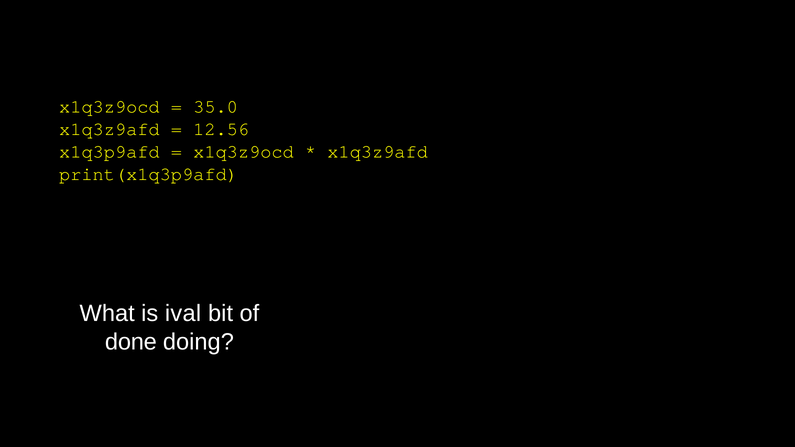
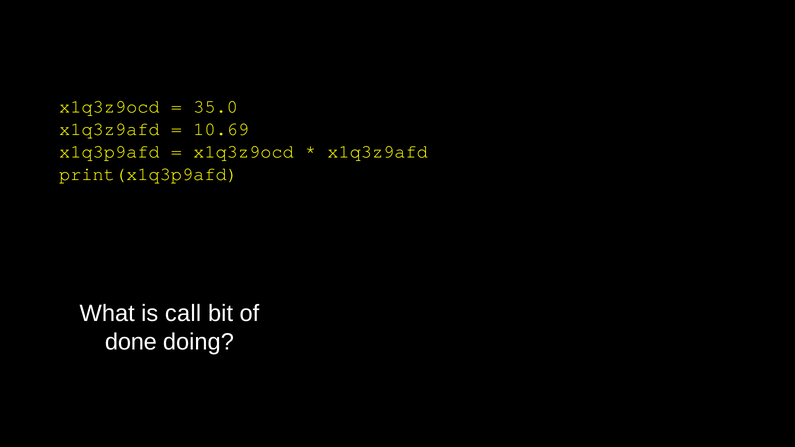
12.56: 12.56 -> 10.69
ival: ival -> call
